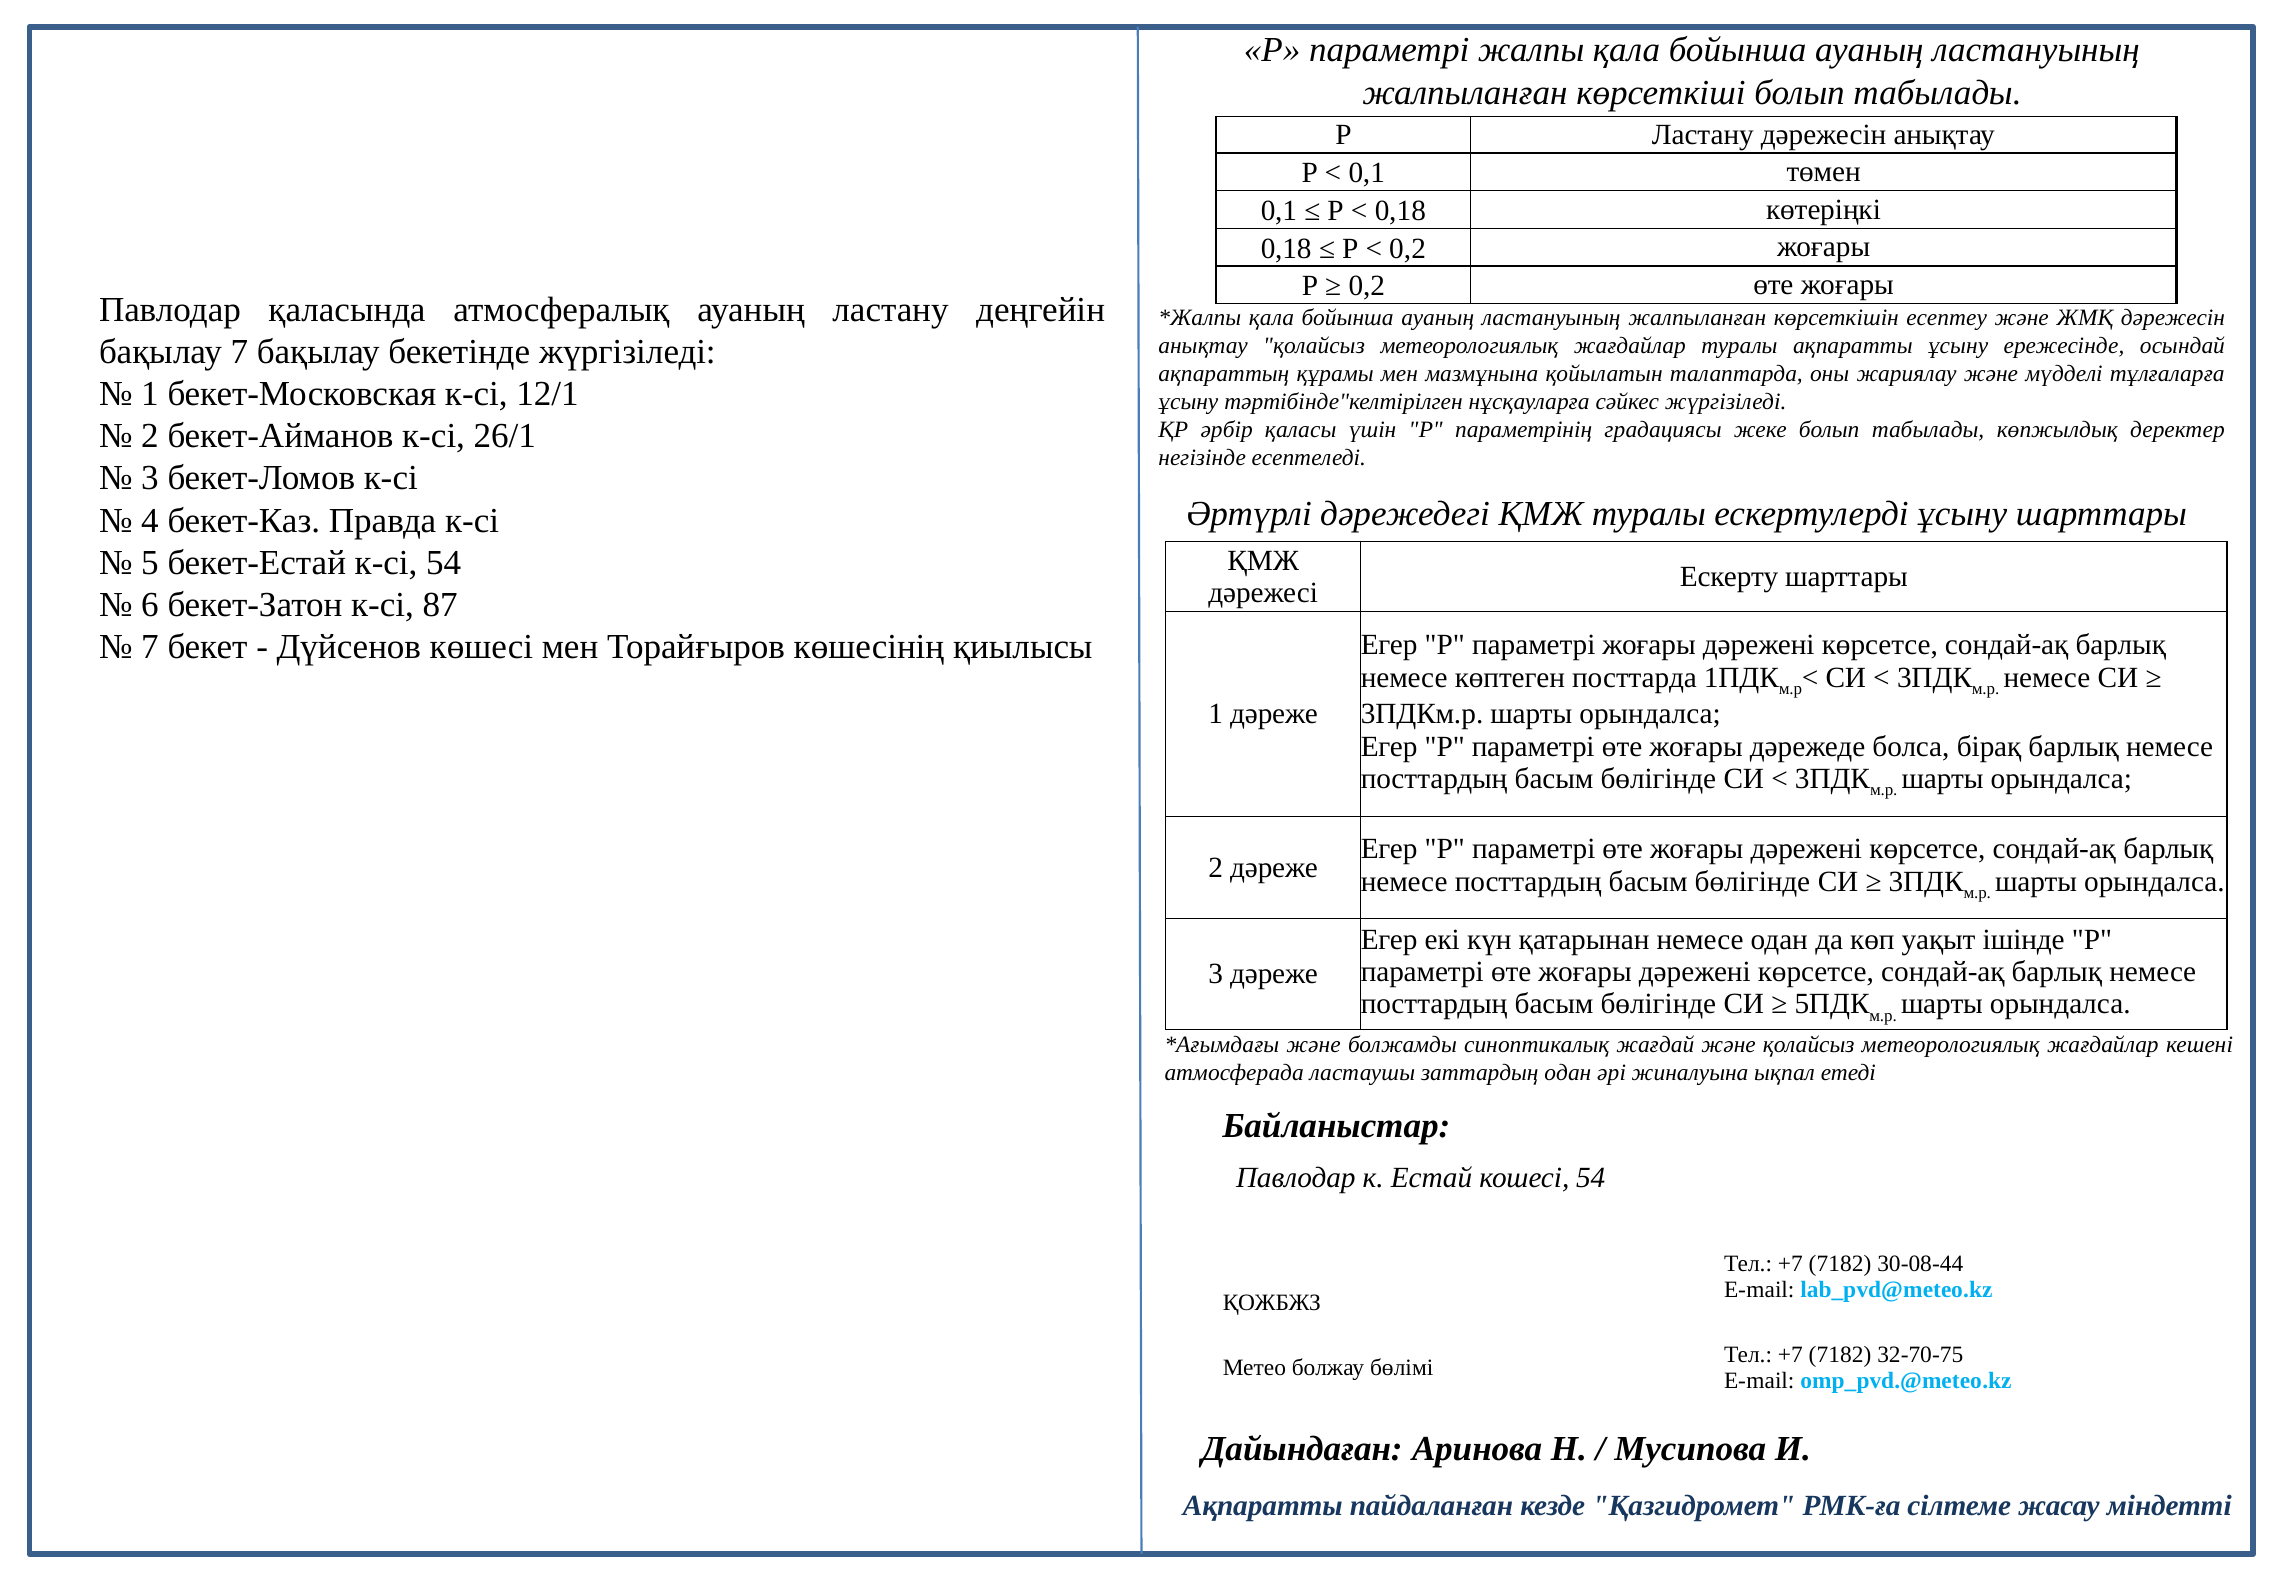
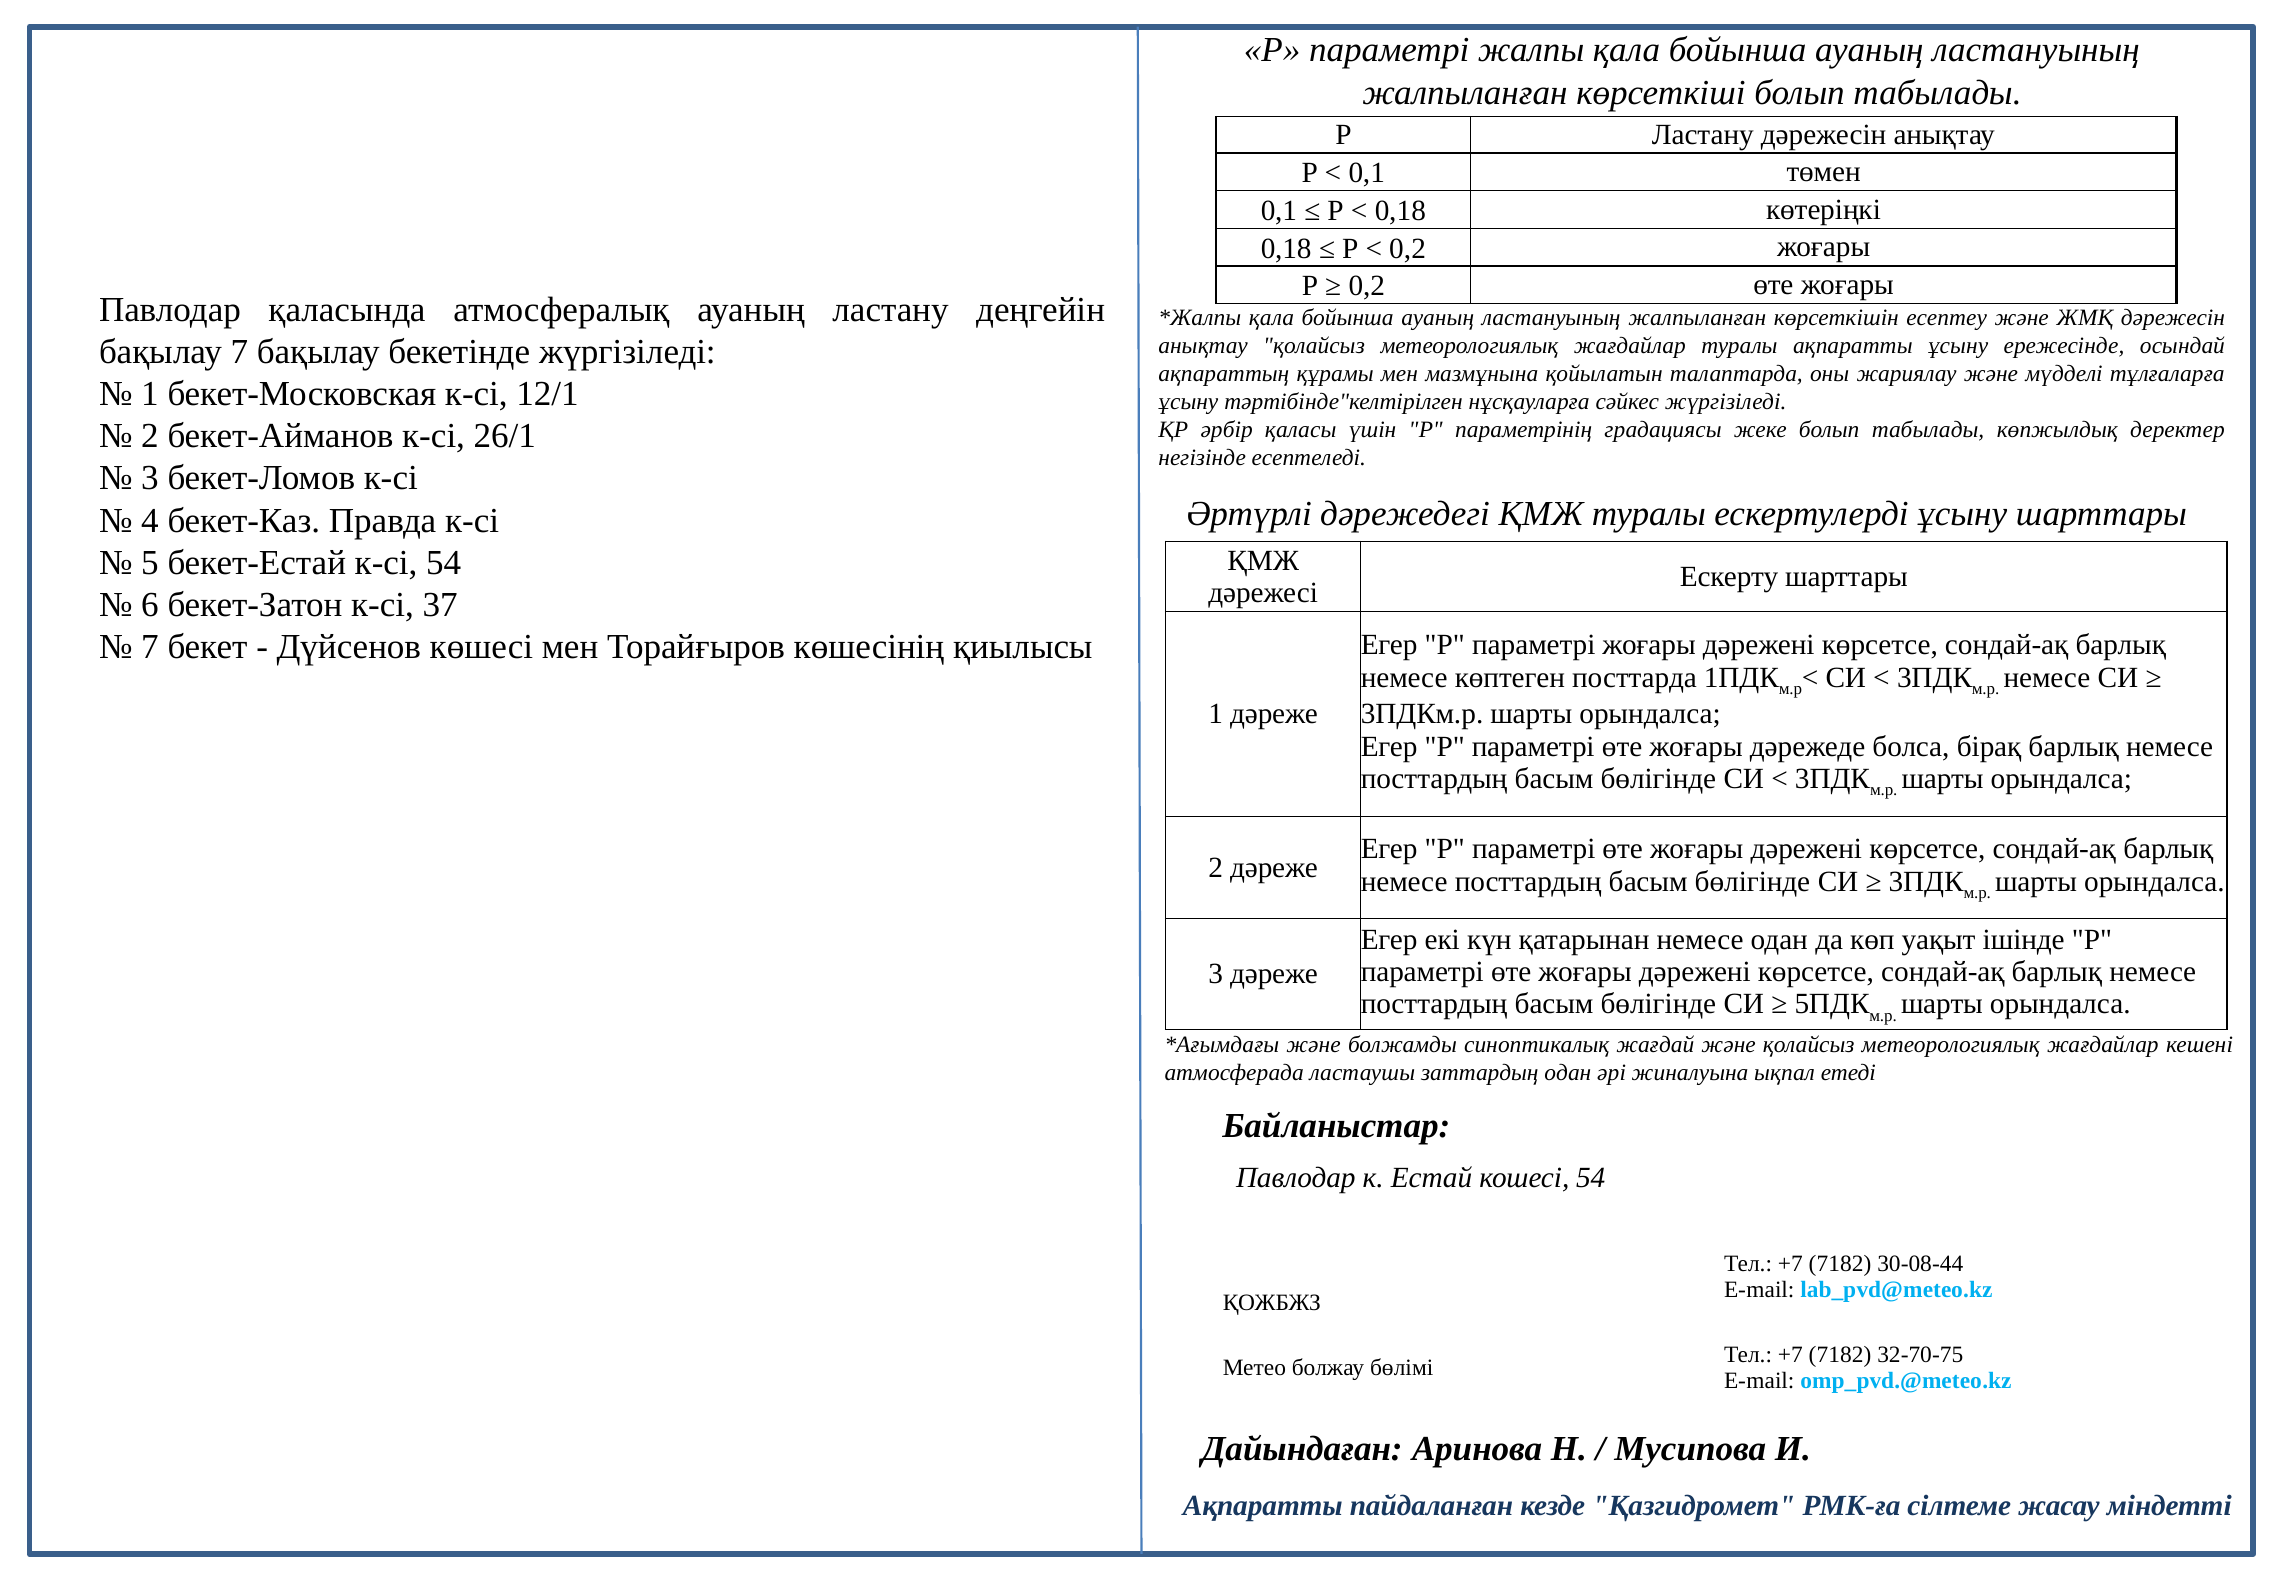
87: 87 -> 37
